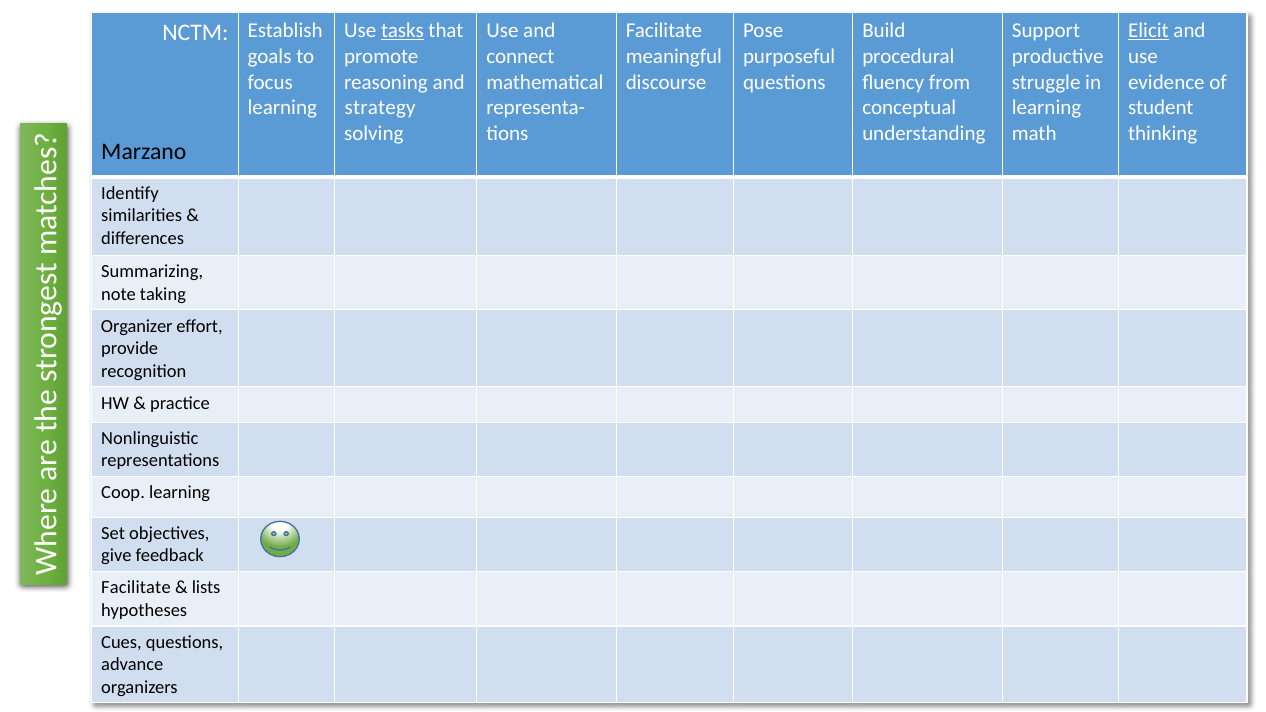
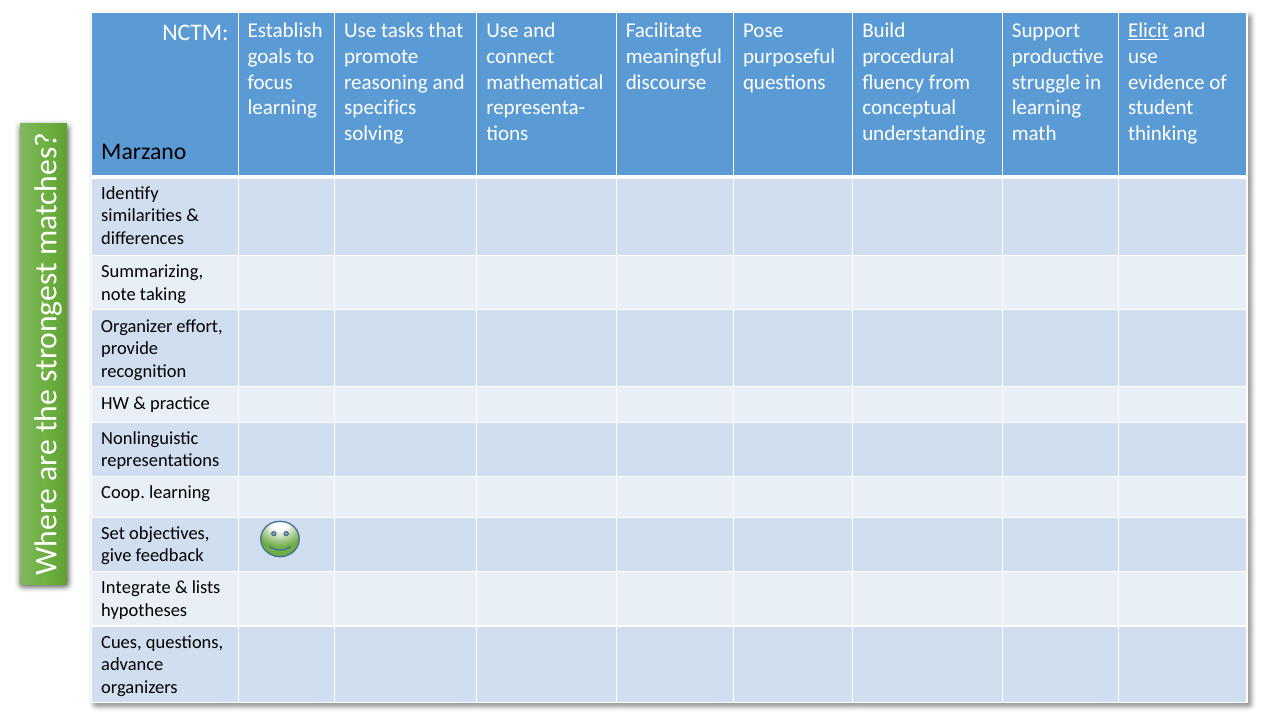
tasks underline: present -> none
strategy: strategy -> specifics
Facilitate at (136, 588): Facilitate -> Integrate
